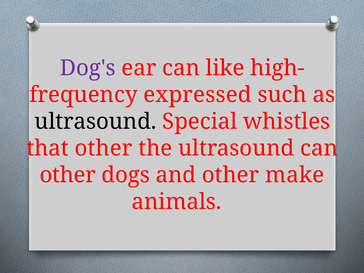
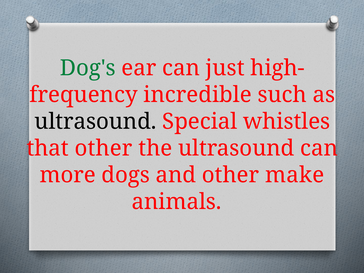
Dog's colour: purple -> green
like: like -> just
expressed: expressed -> incredible
other at (68, 175): other -> more
